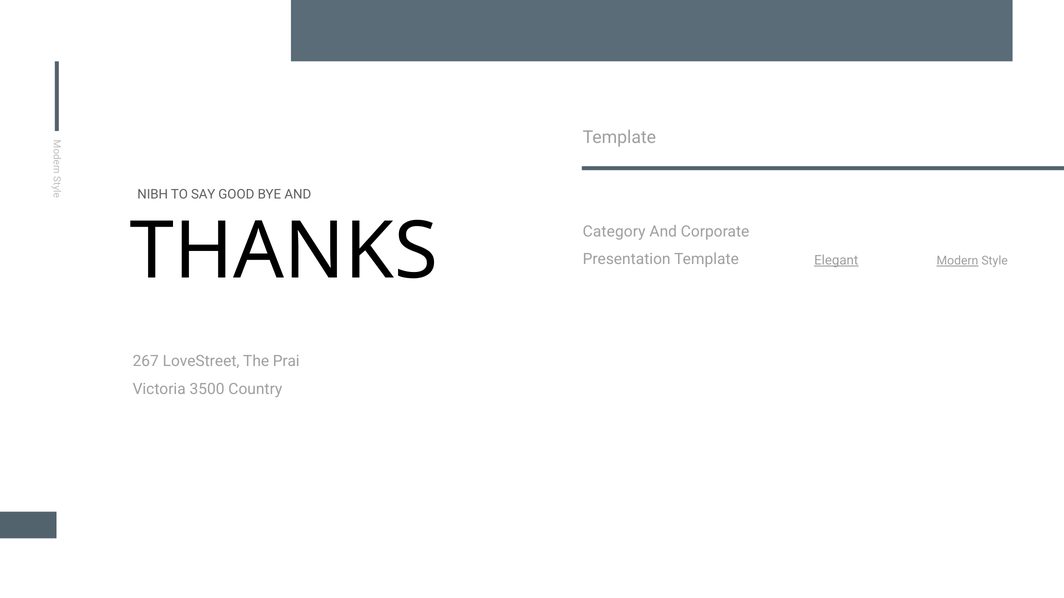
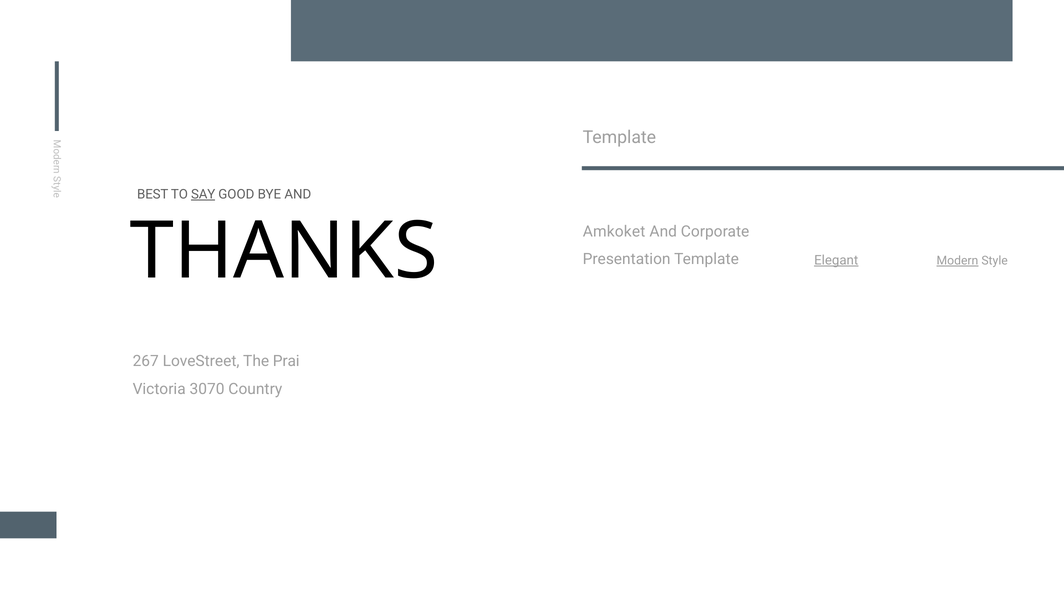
NIBH: NIBH -> BEST
SAY underline: none -> present
Category: Category -> Amkoket
3500: 3500 -> 3070
